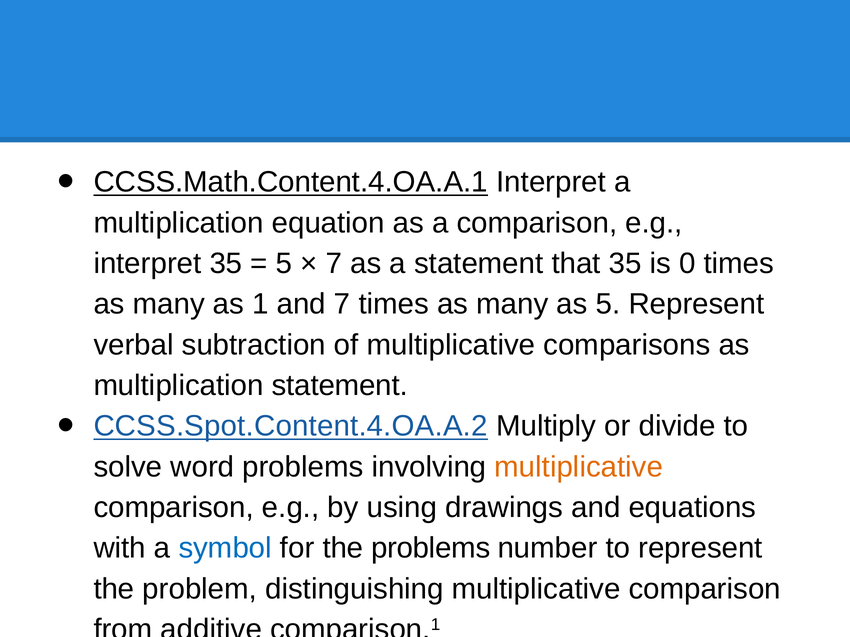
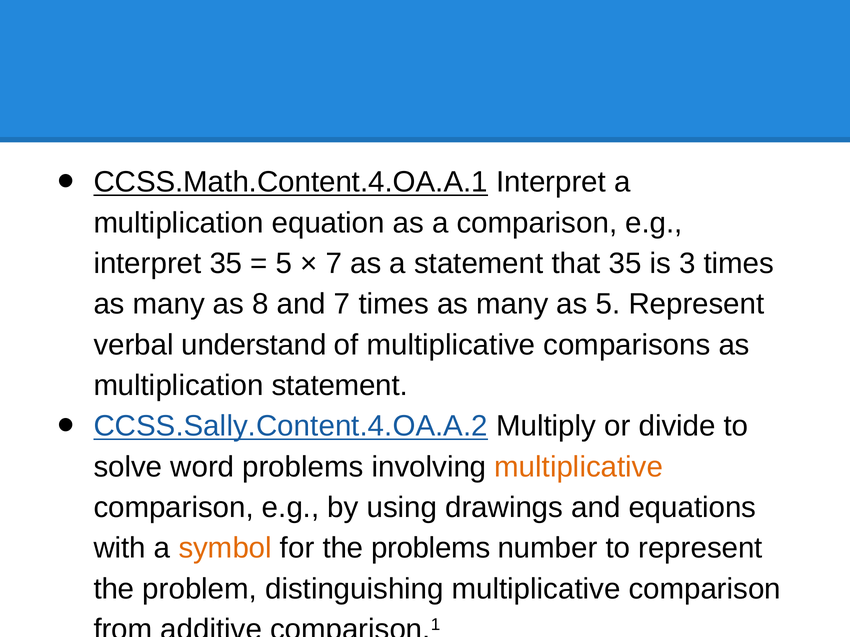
0: 0 -> 3
1: 1 -> 8
subtraction: subtraction -> understand
CCSS.Spot.Content.4.OA.A.2: CCSS.Spot.Content.4.OA.A.2 -> CCSS.Sally.Content.4.OA.A.2
symbol colour: blue -> orange
